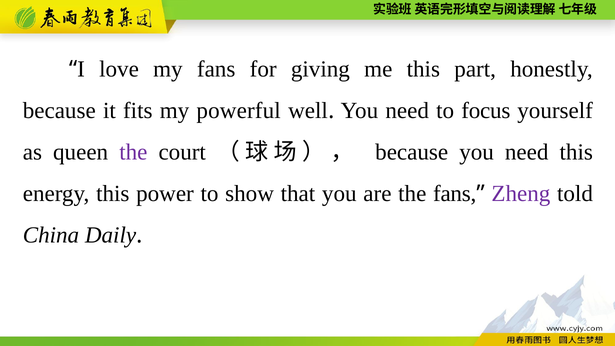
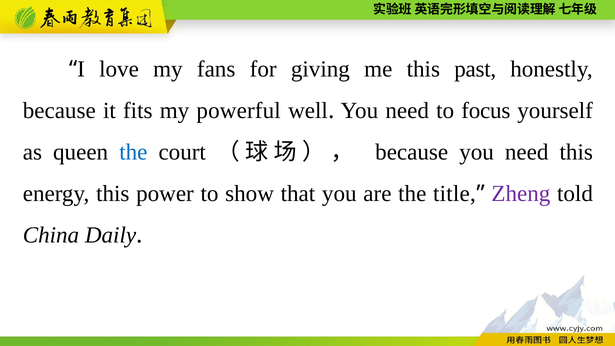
part: part -> past
the at (133, 152) colour: purple -> blue
the fans: fans -> title
